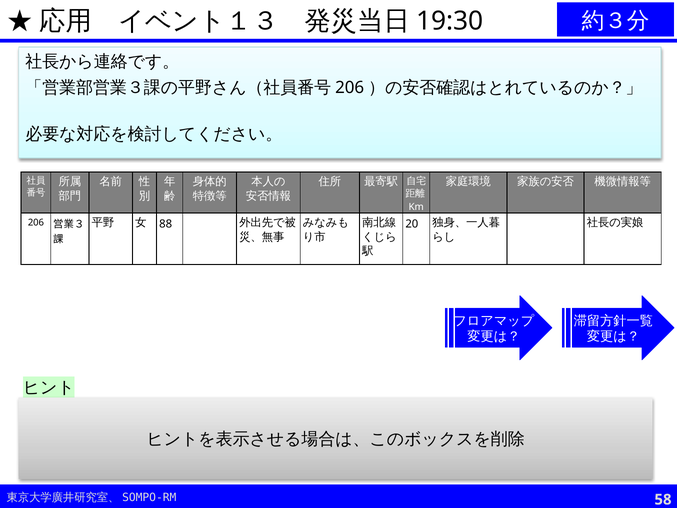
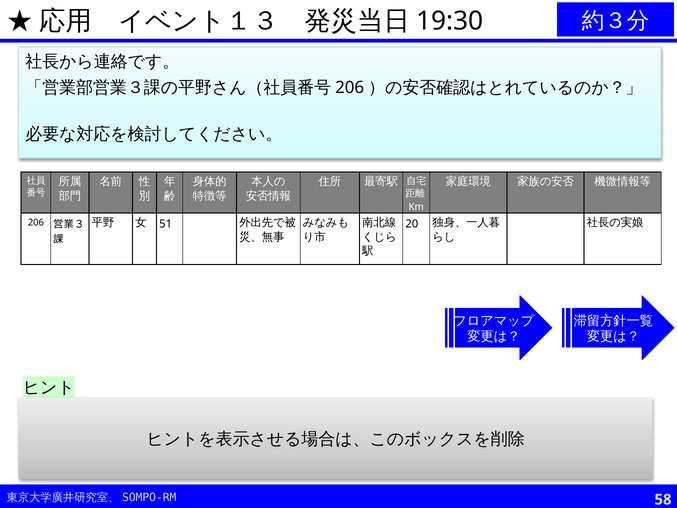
88: 88 -> 51
